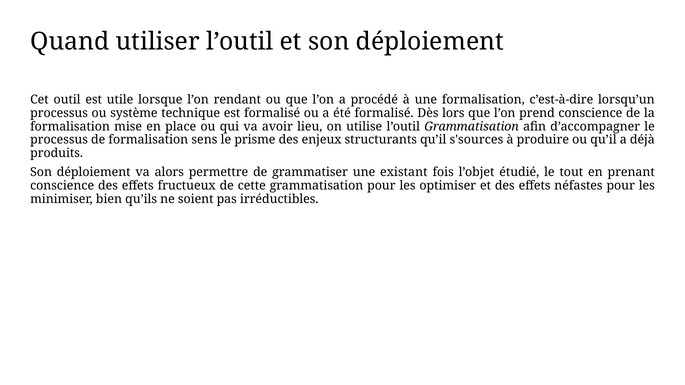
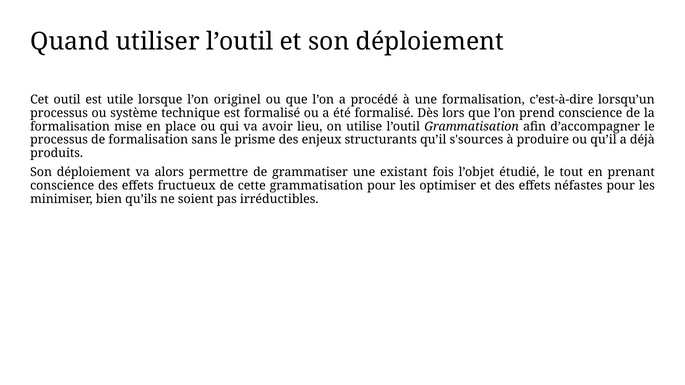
rendant: rendant -> originel
sens: sens -> sans
